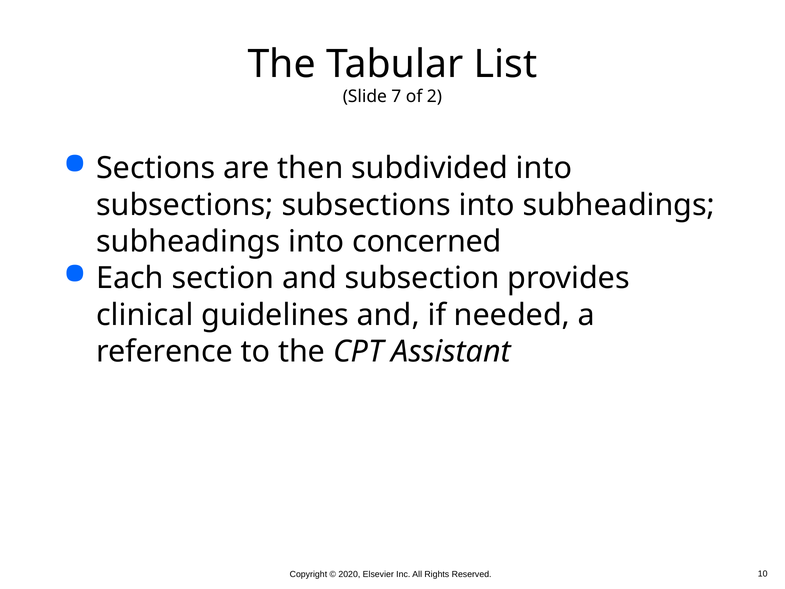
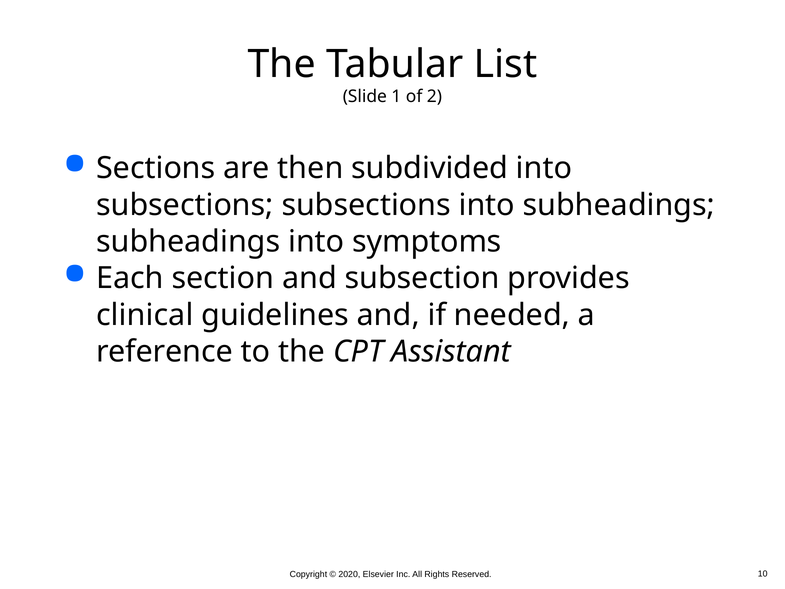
7: 7 -> 1
concerned: concerned -> symptoms
